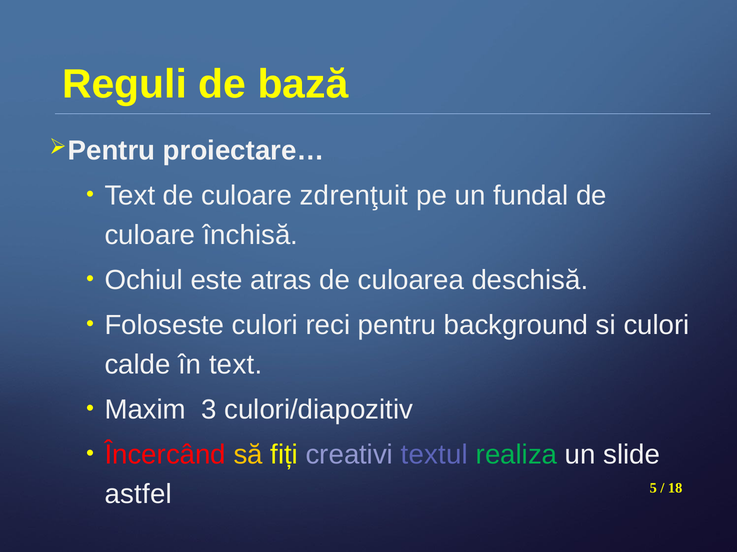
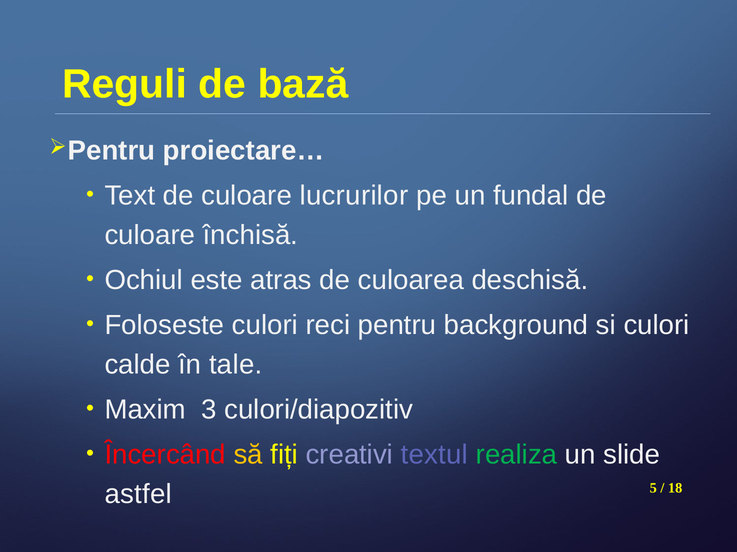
zdrenţuit: zdrenţuit -> lucrurilor
în text: text -> tale
